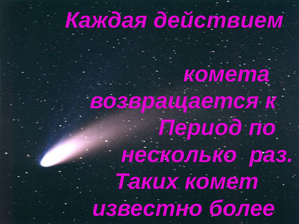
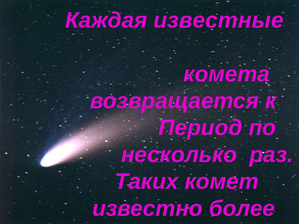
действием: действием -> известные
